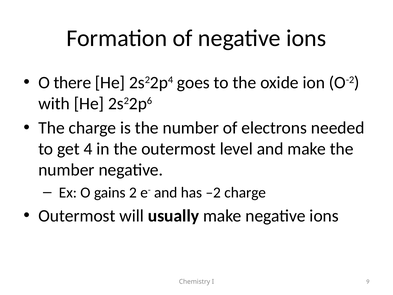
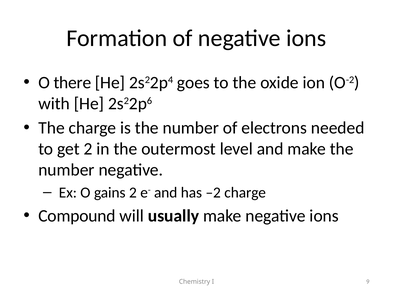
get 4: 4 -> 2
Outermost at (77, 216): Outermost -> Compound
